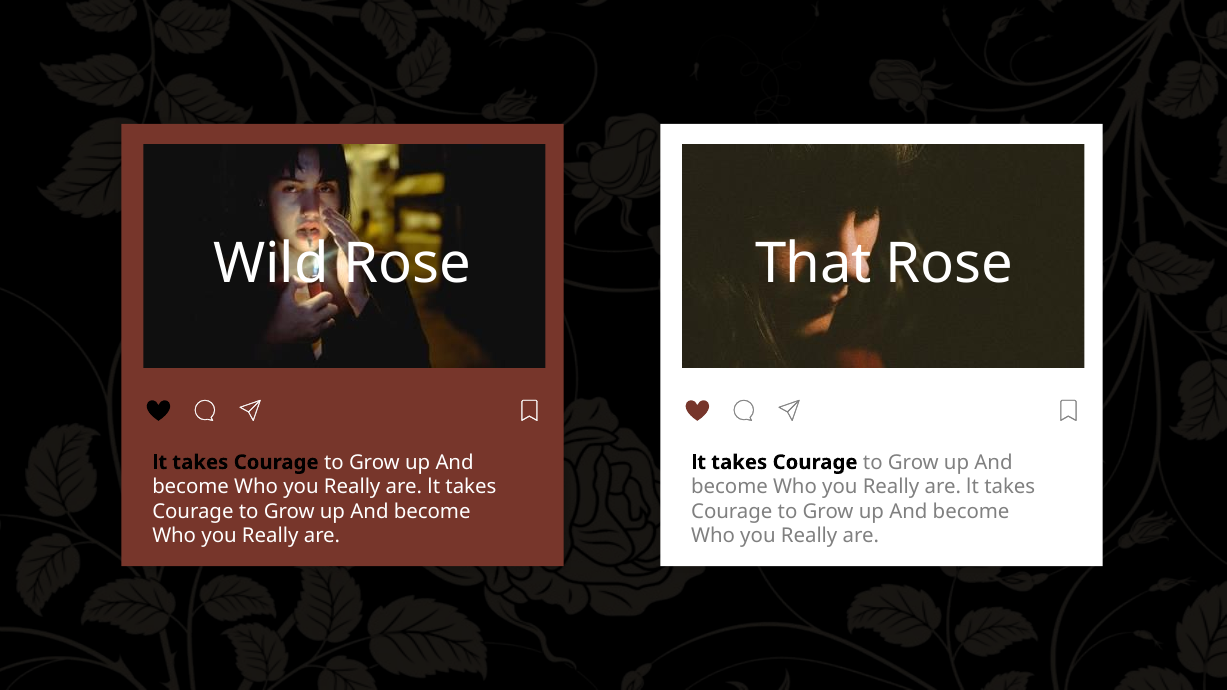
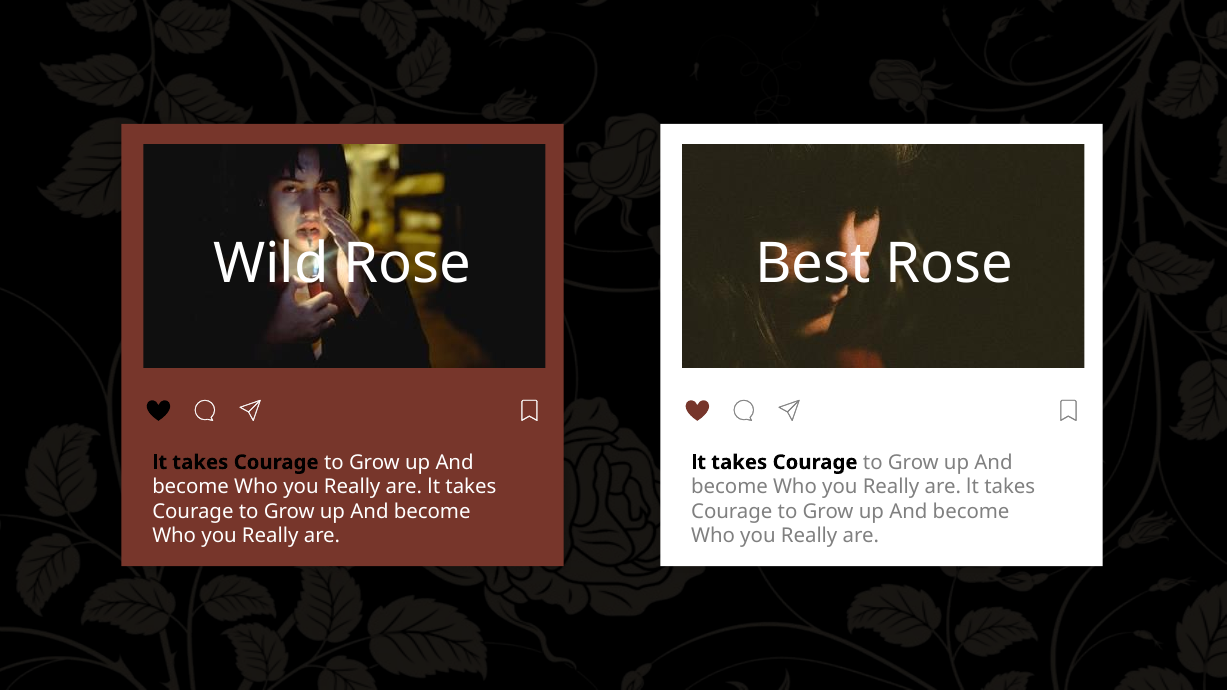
That: That -> Best
